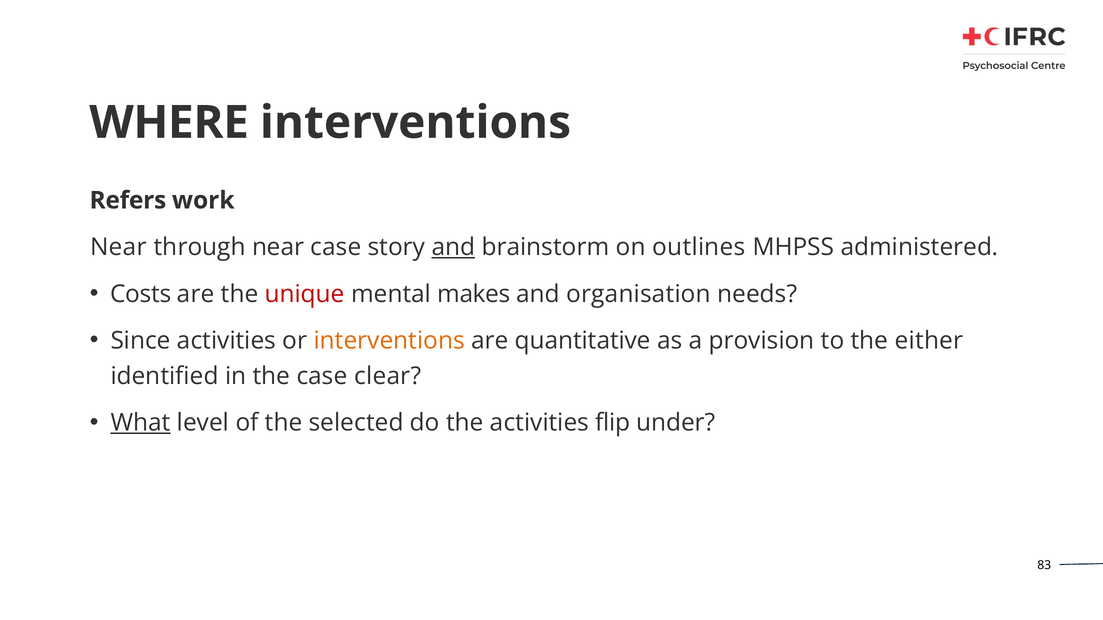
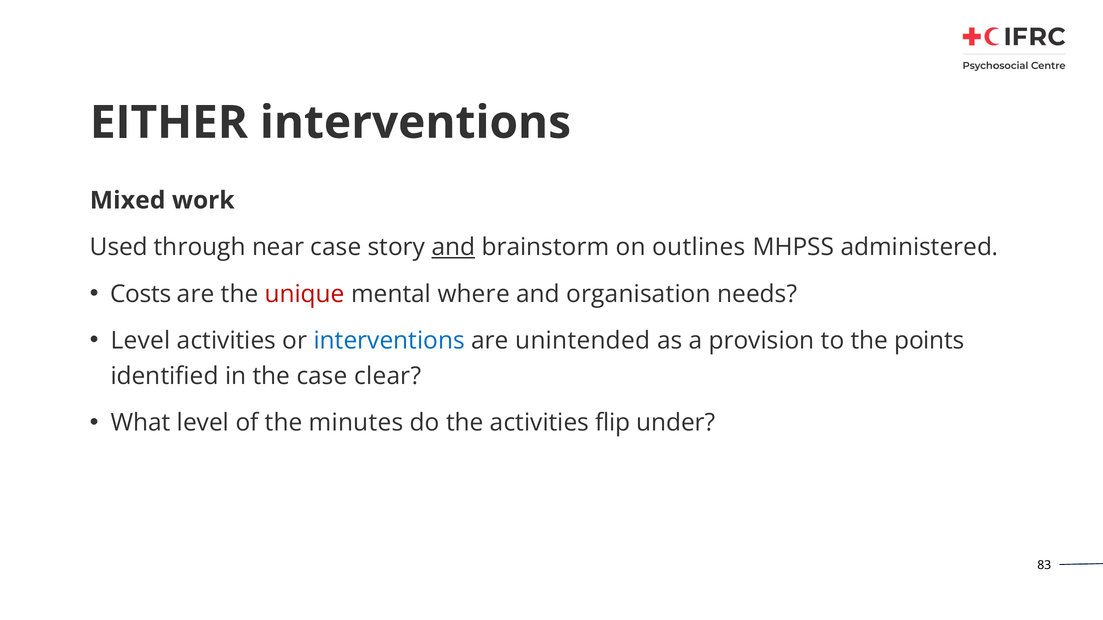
WHERE: WHERE -> EITHER
Refers: Refers -> Mixed
Near at (119, 247): Near -> Used
makes: makes -> where
Since at (141, 341): Since -> Level
interventions at (389, 341) colour: orange -> blue
quantitative: quantitative -> unintended
either: either -> points
What underline: present -> none
selected: selected -> minutes
